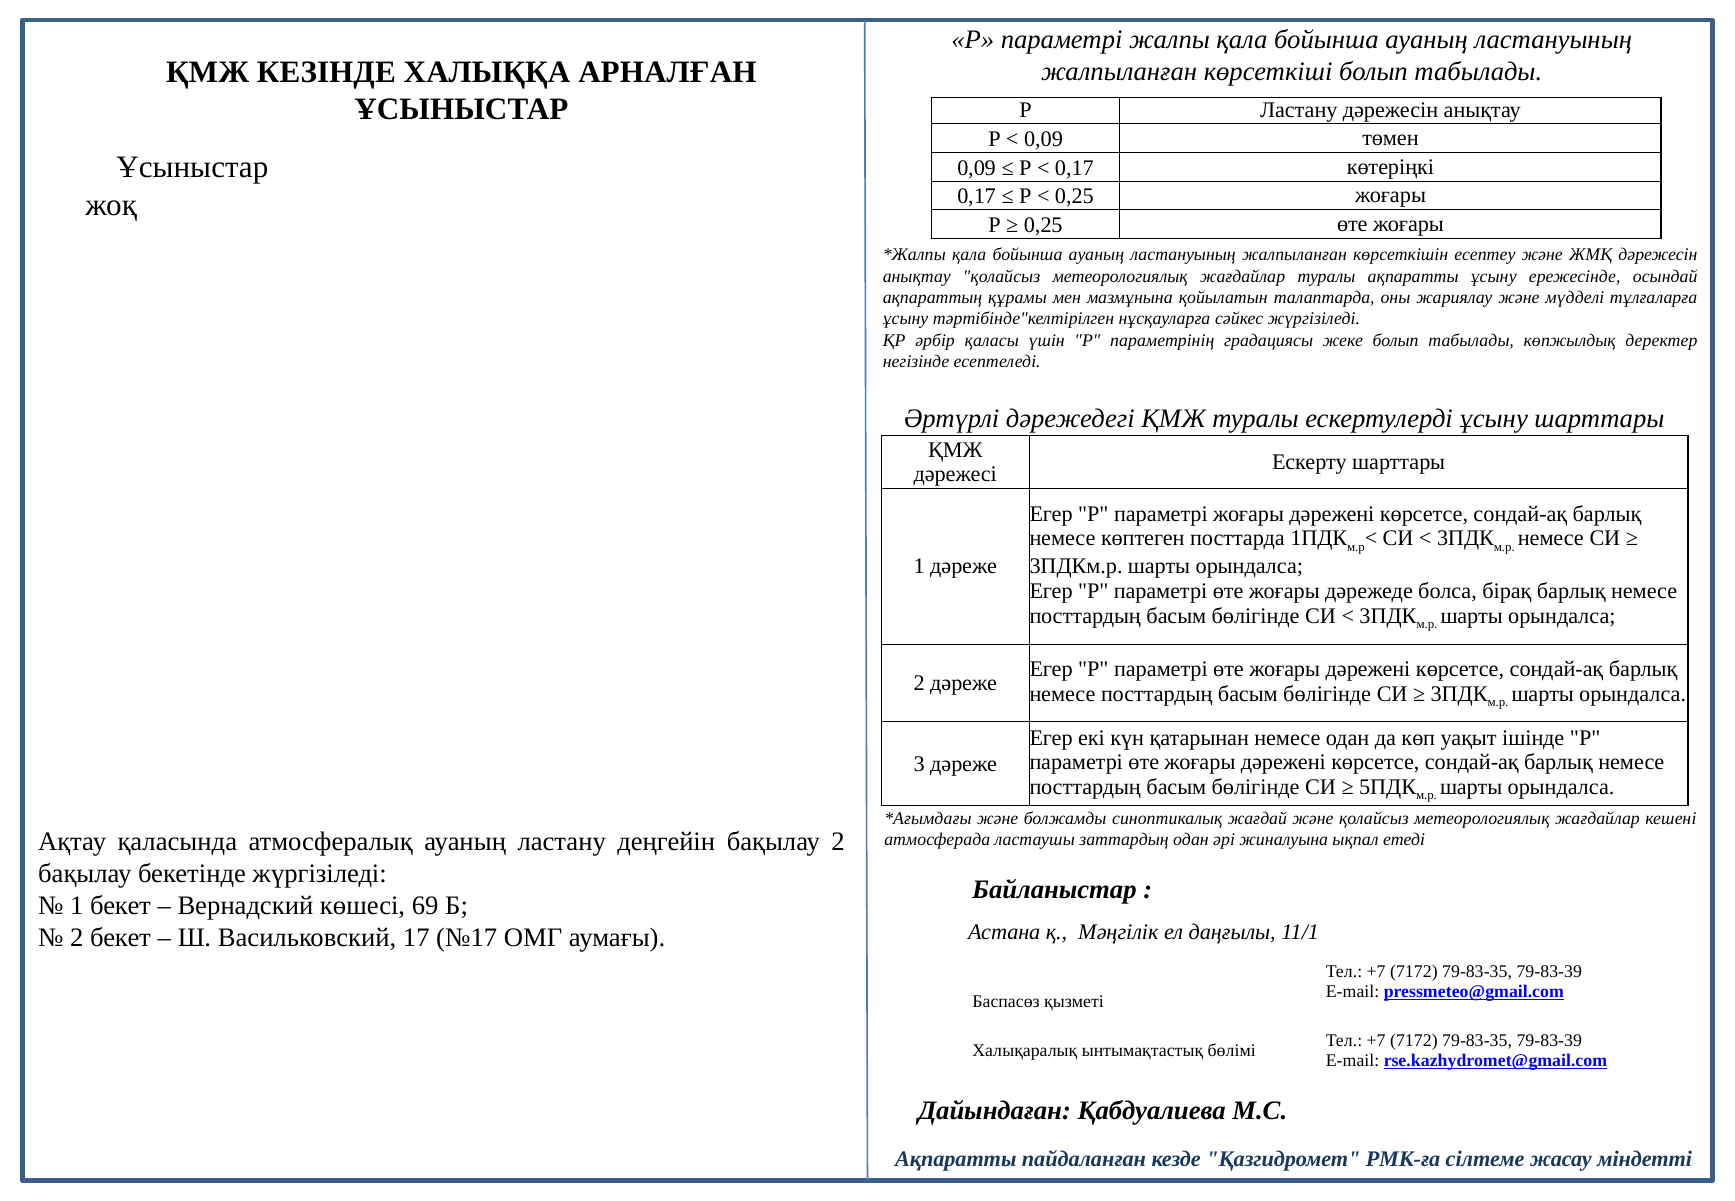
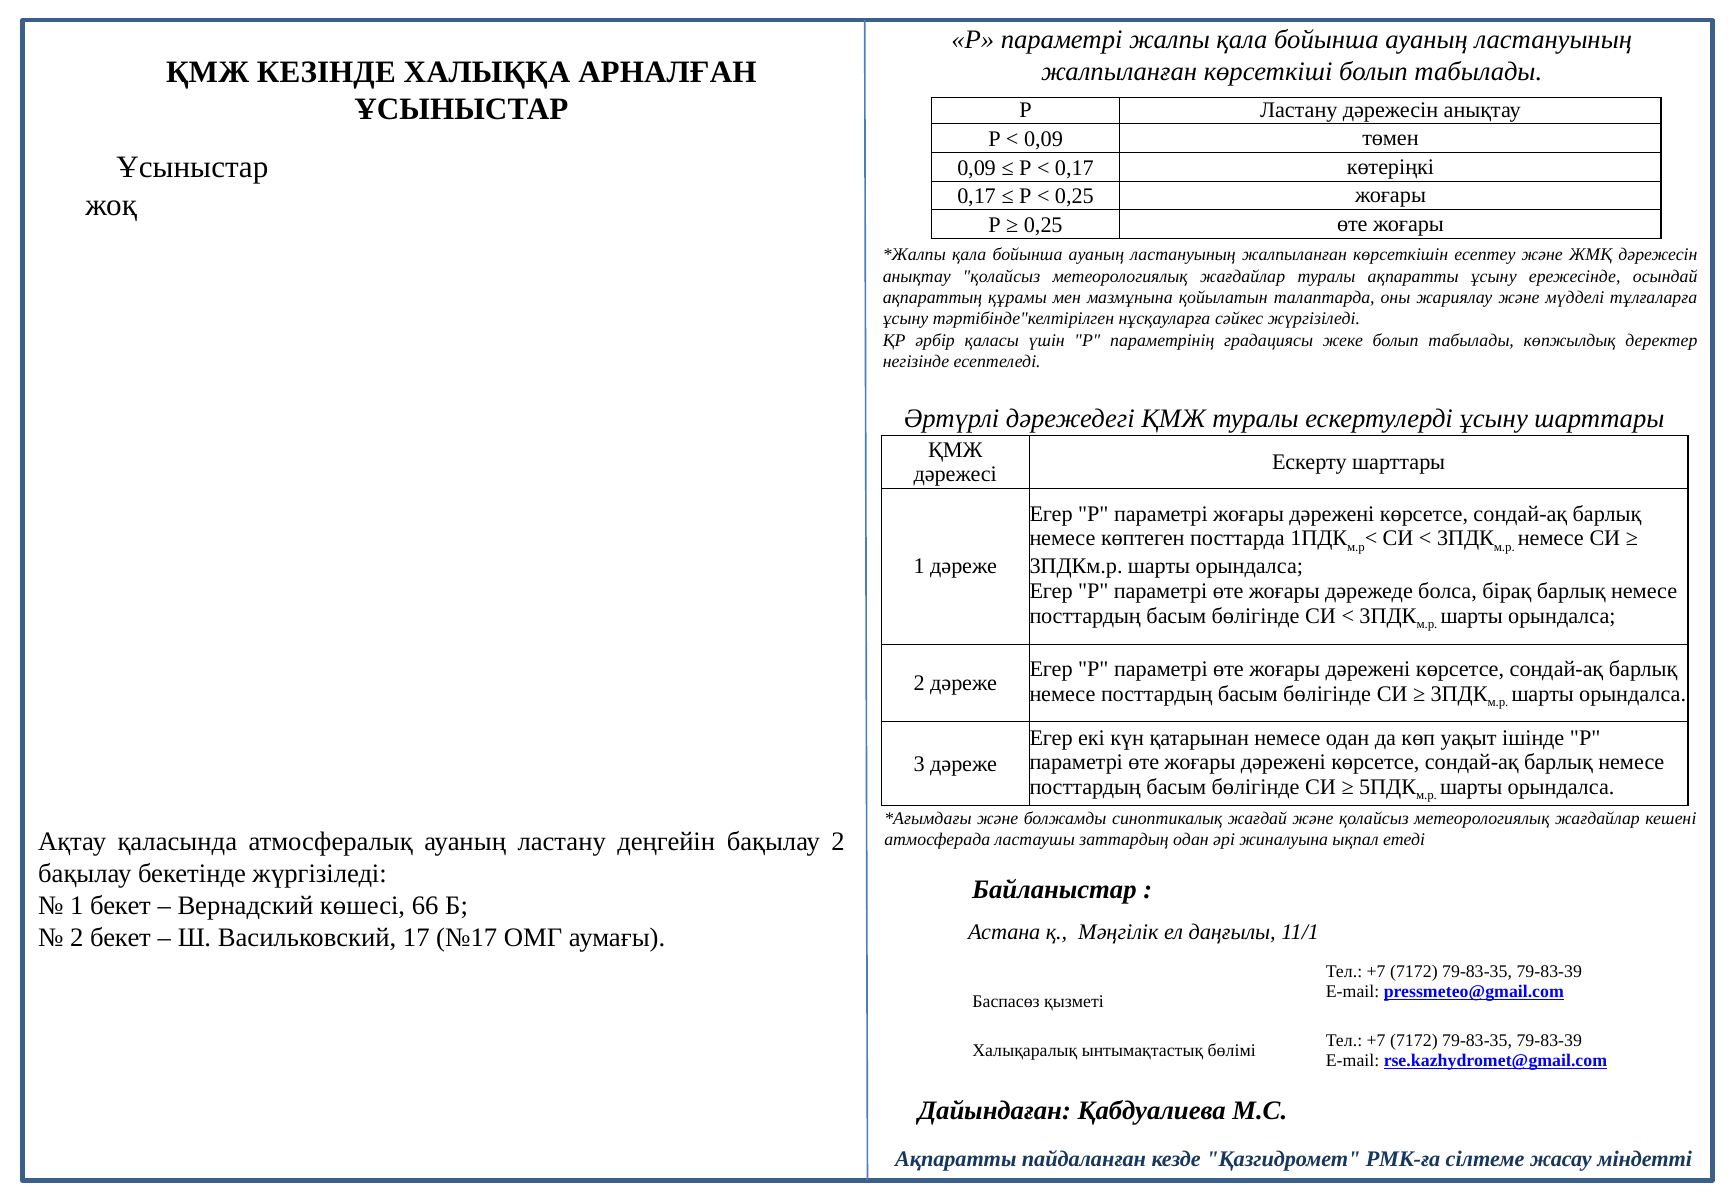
69: 69 -> 66
